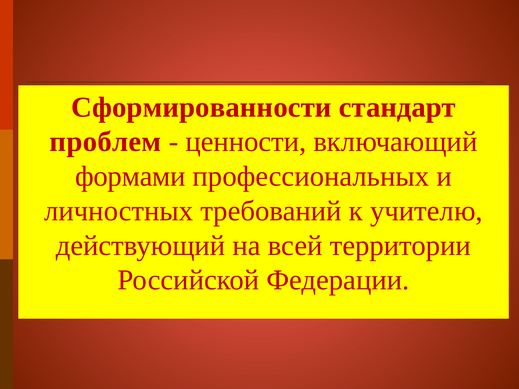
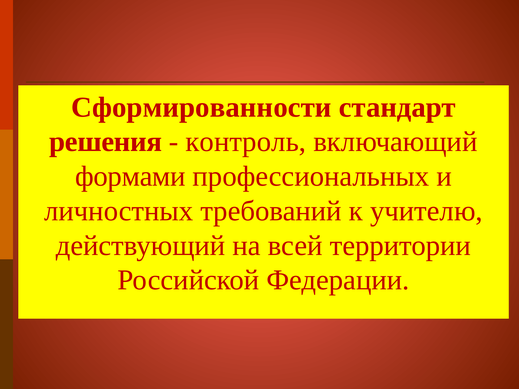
проблем: проблем -> решения
ценности: ценности -> контроль
